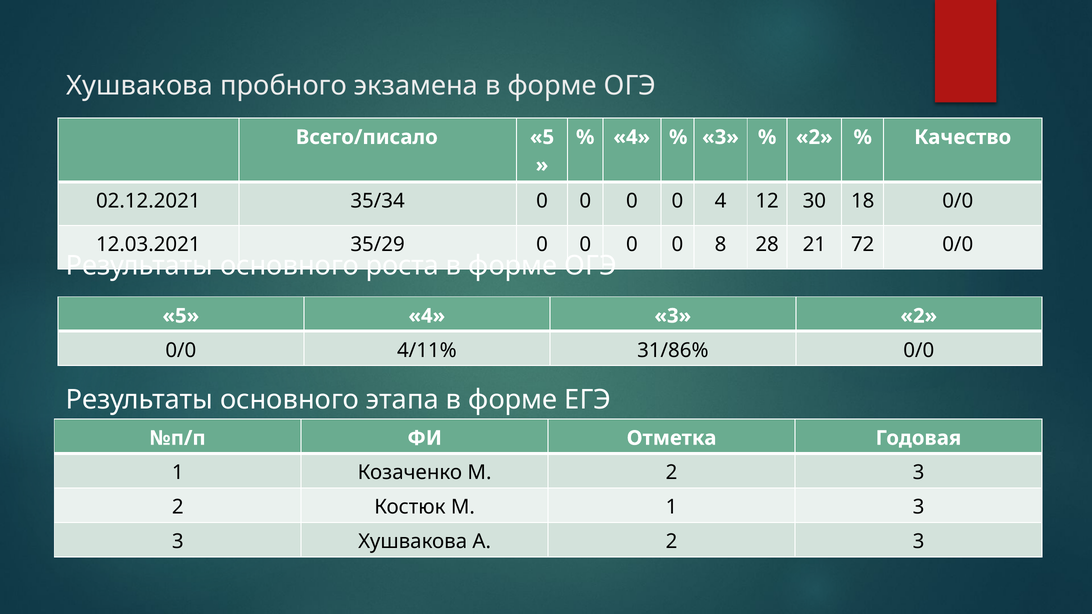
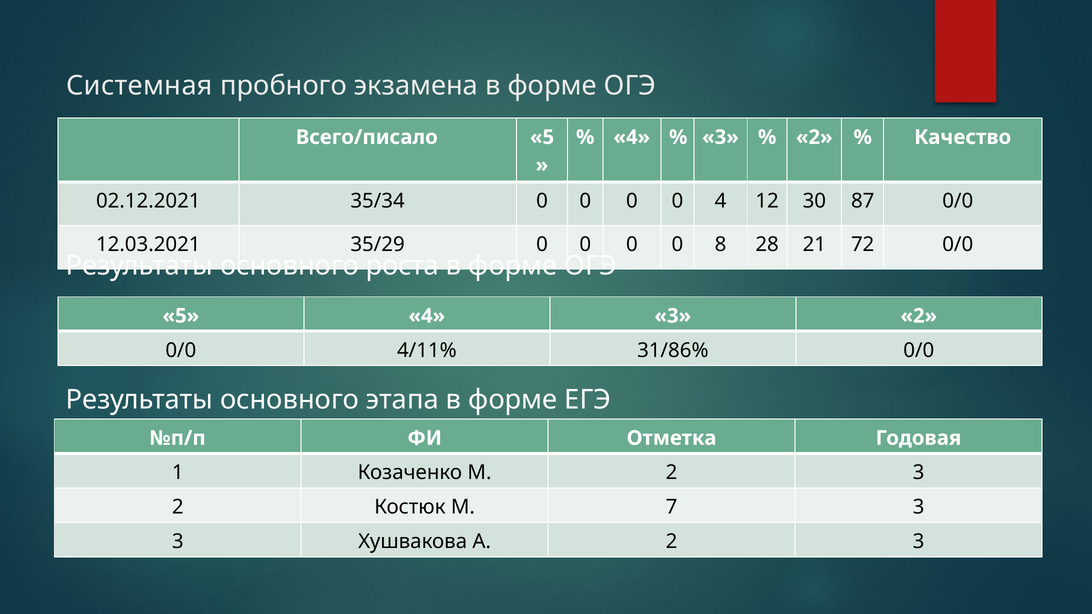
Хушвакова at (140, 86): Хушвакова -> Системная
18: 18 -> 87
М 1: 1 -> 7
